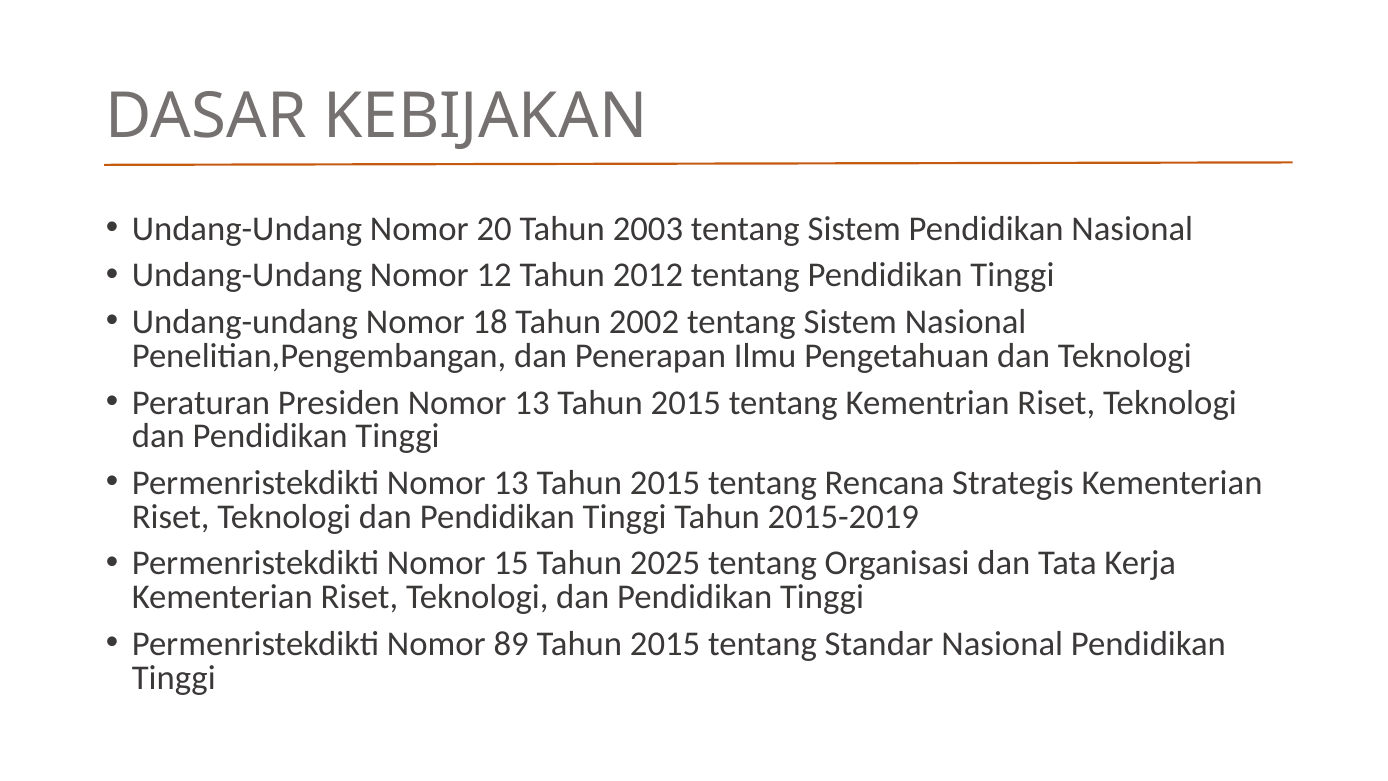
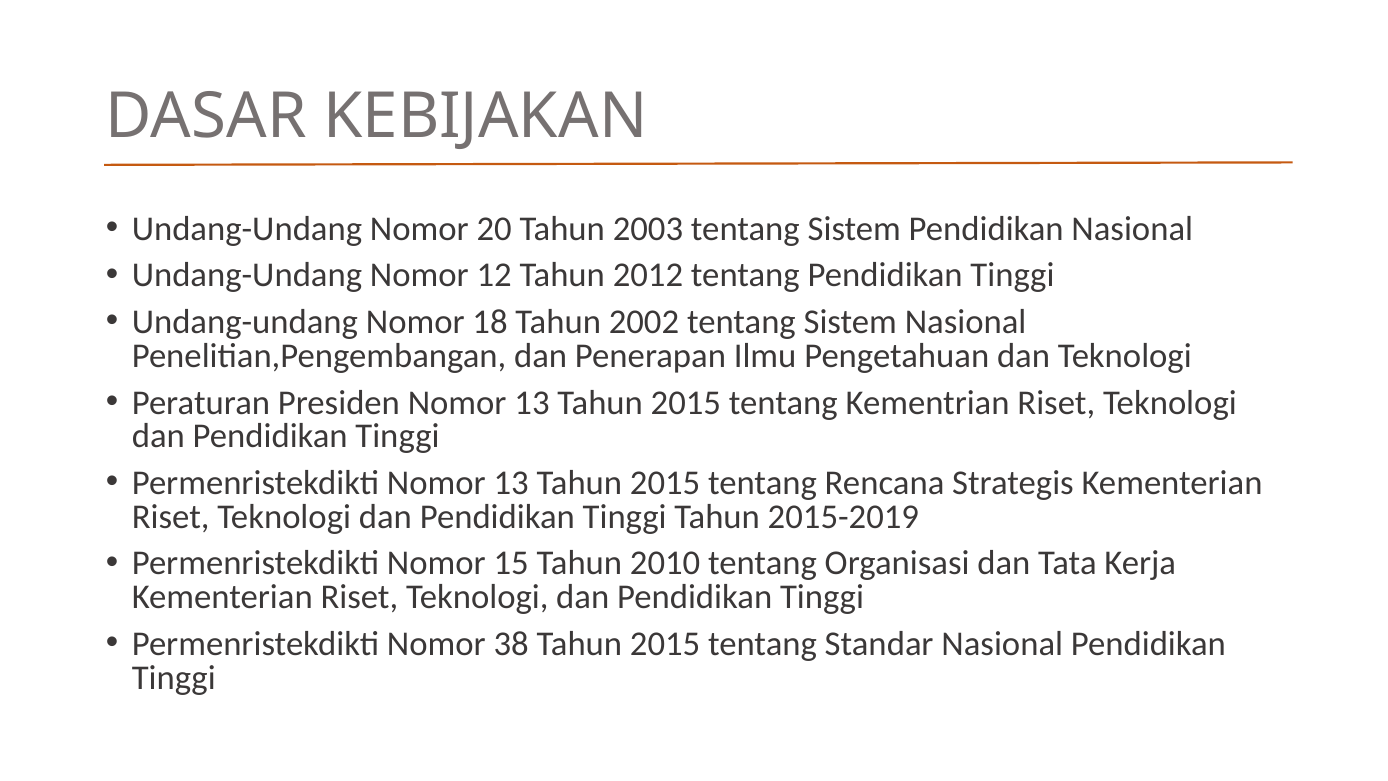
2025: 2025 -> 2010
89: 89 -> 38
